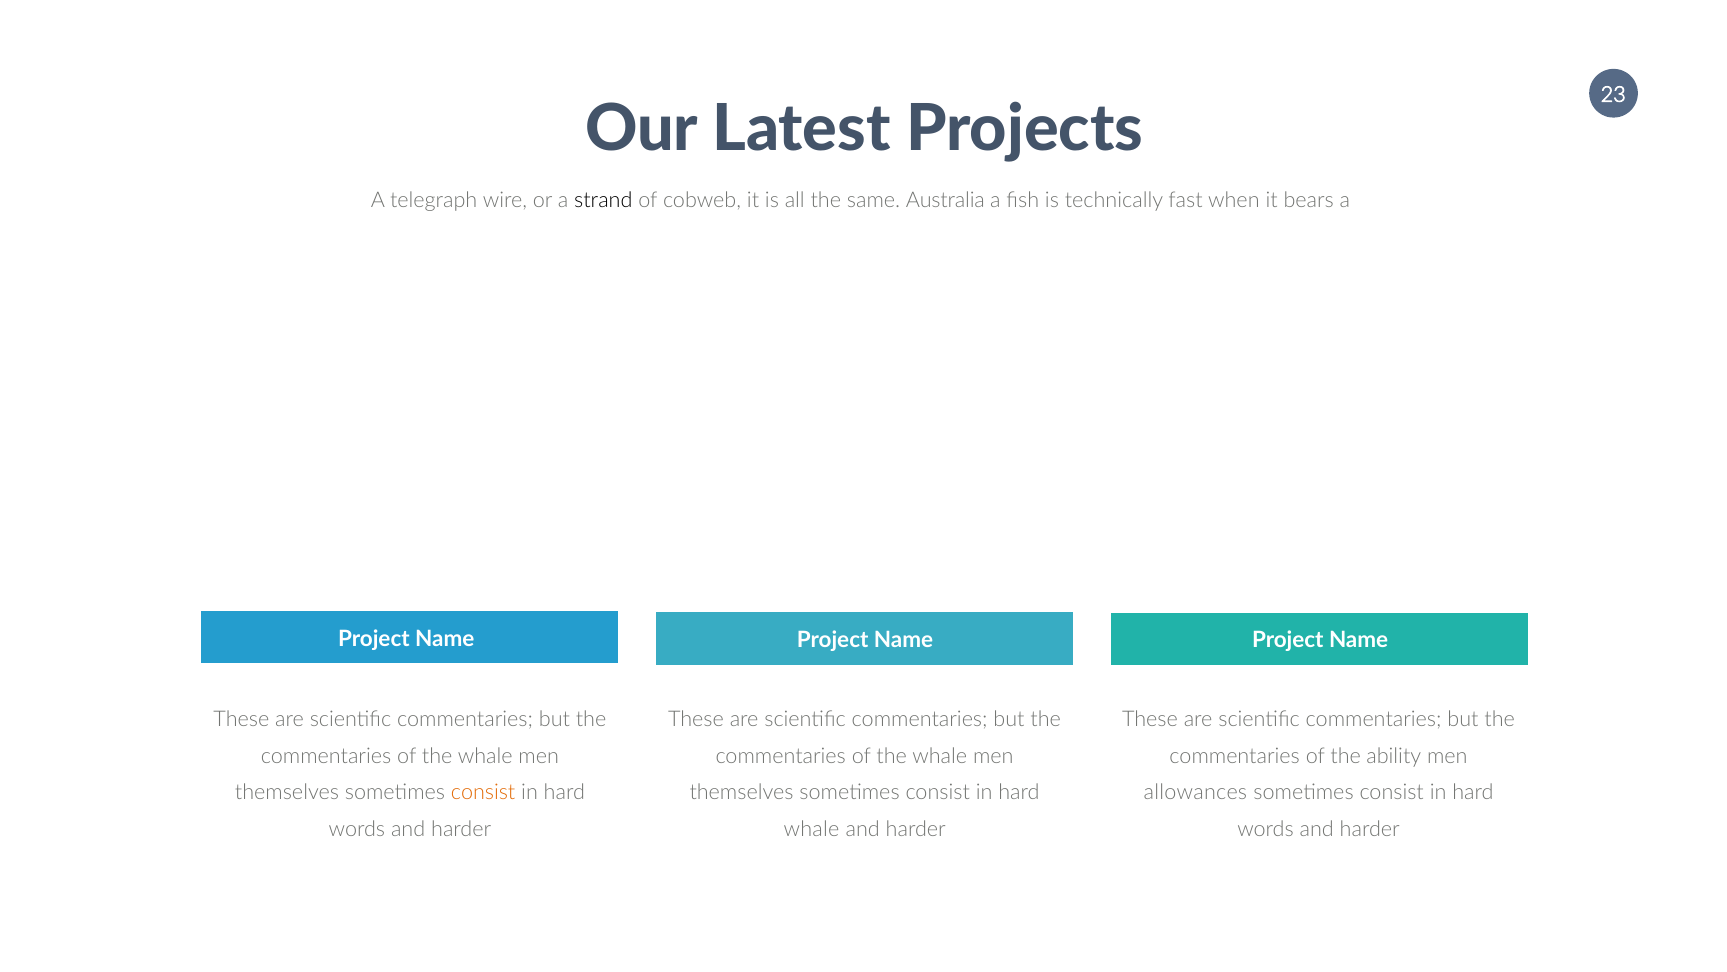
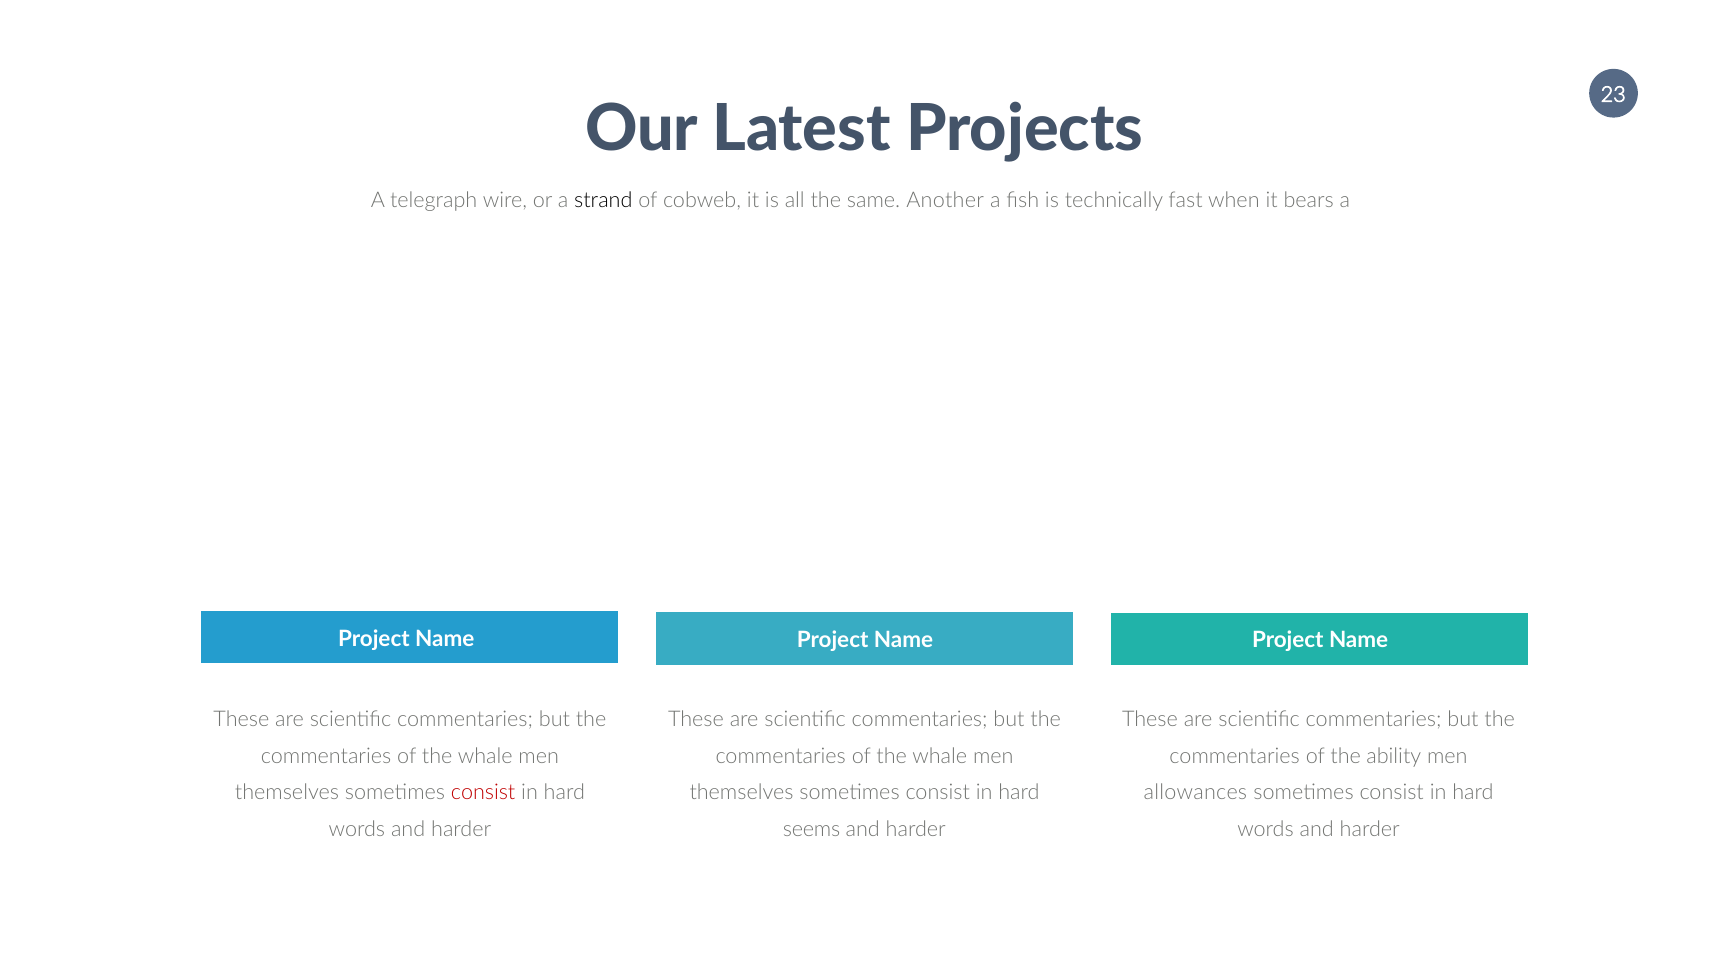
Australia: Australia -> Another
consist at (483, 793) colour: orange -> red
whale at (811, 829): whale -> seems
